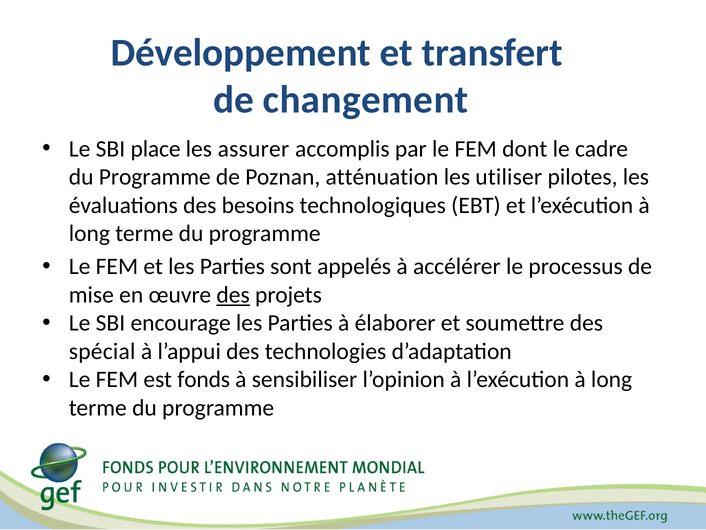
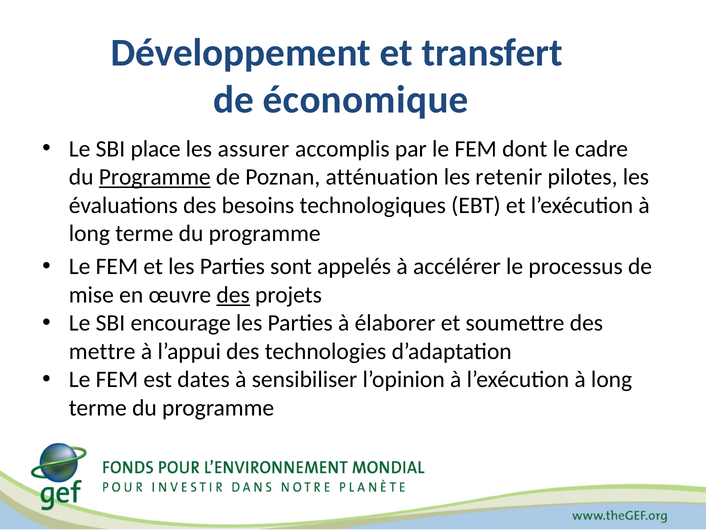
changement: changement -> économique
Programme at (155, 177) underline: none -> present
utiliser: utiliser -> retenir
spécial: spécial -> mettre
fonds: fonds -> dates
